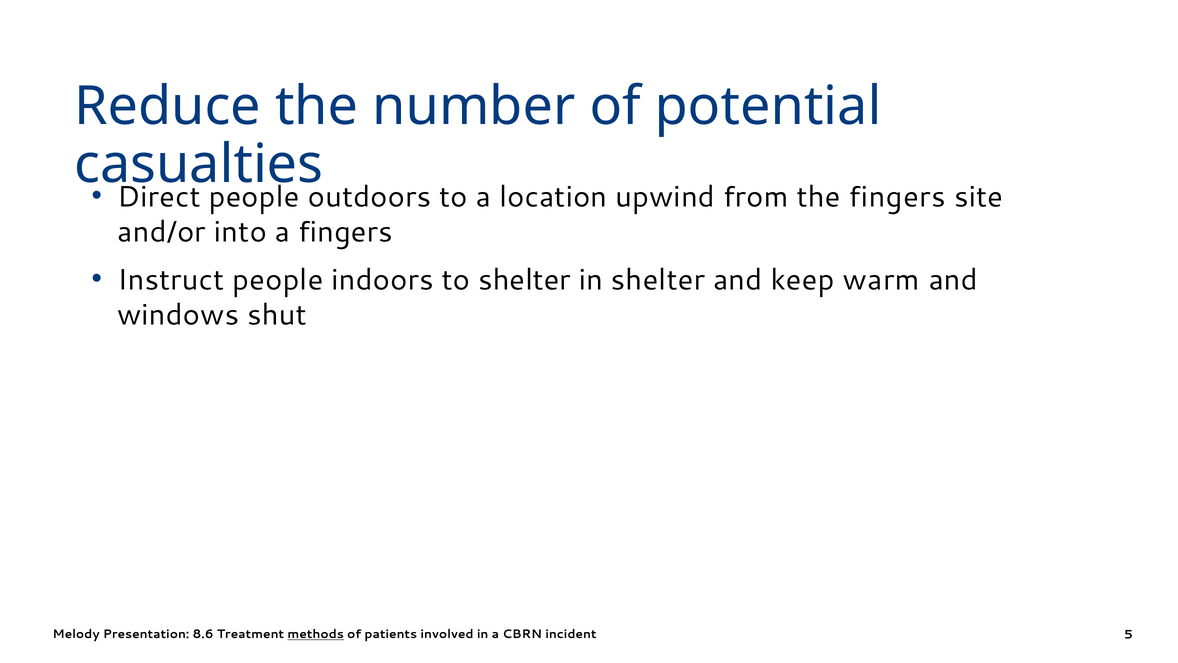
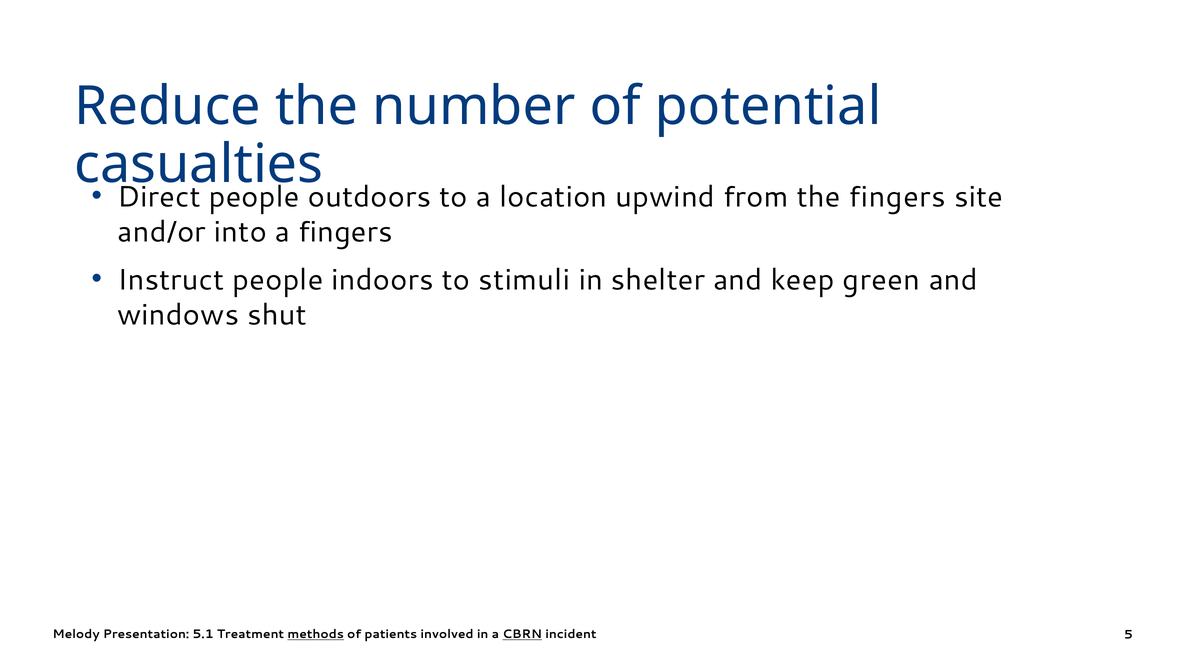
to shelter: shelter -> stimuli
warm: warm -> green
8.6: 8.6 -> 5.1
CBRN underline: none -> present
